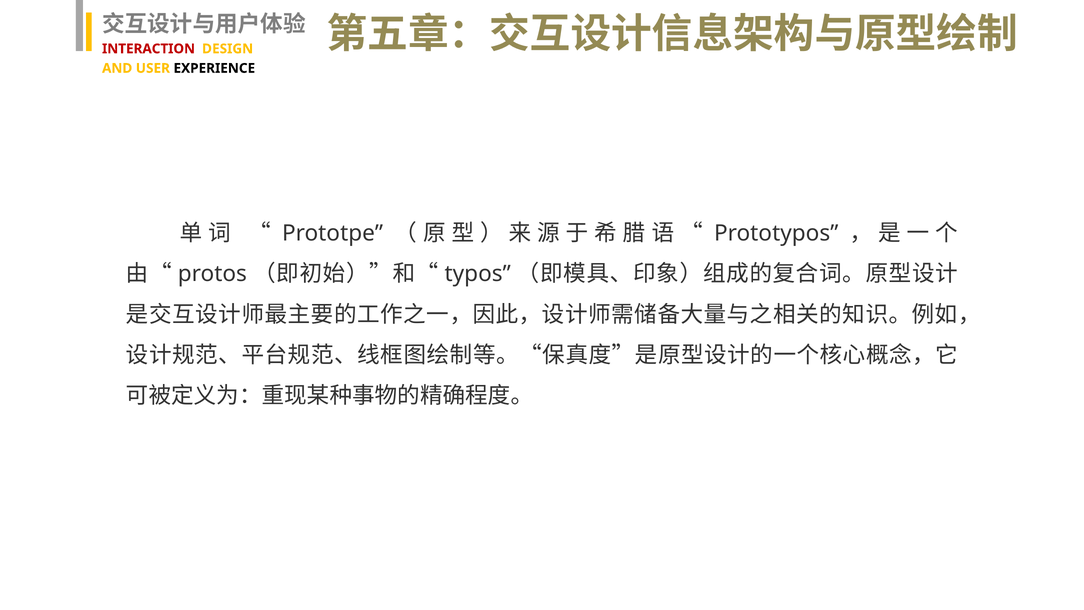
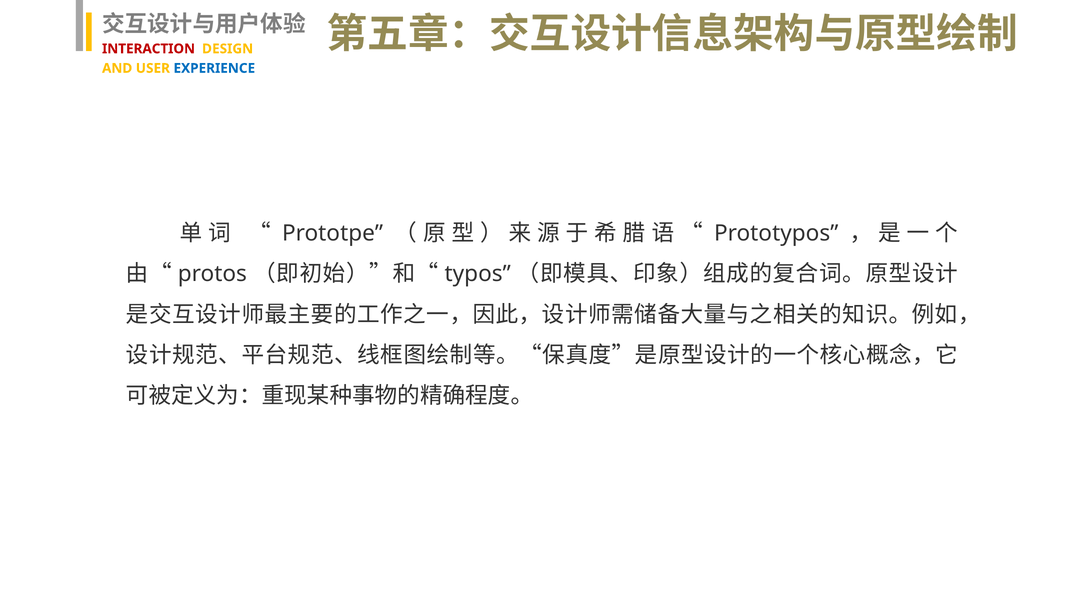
EXPERIENCE colour: black -> blue
